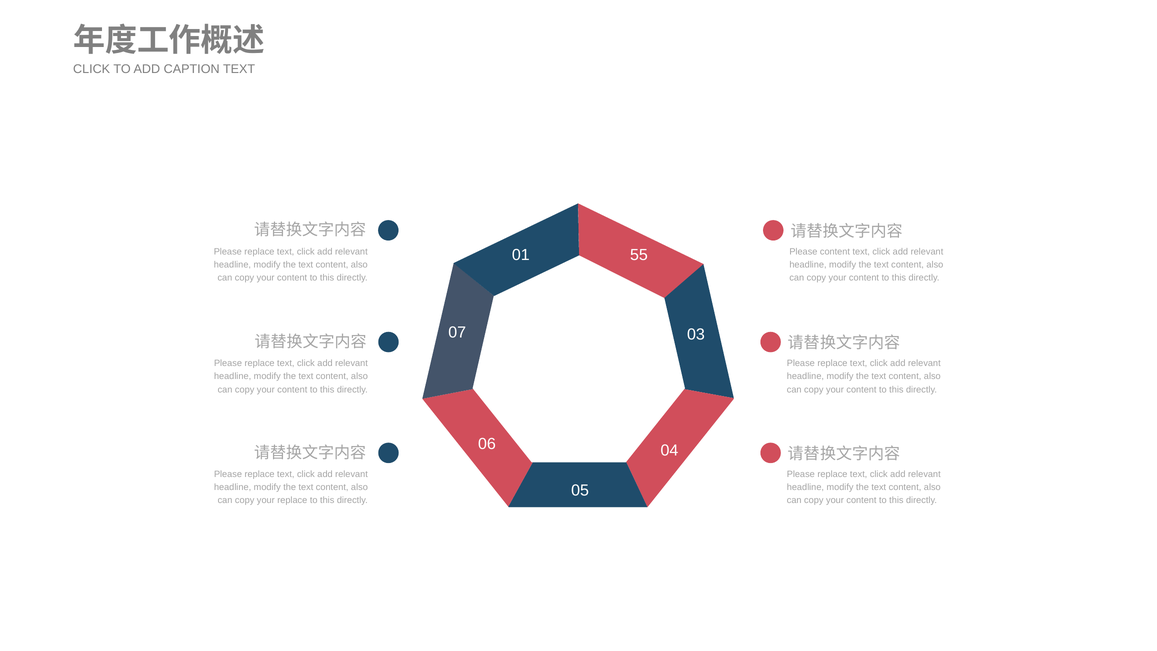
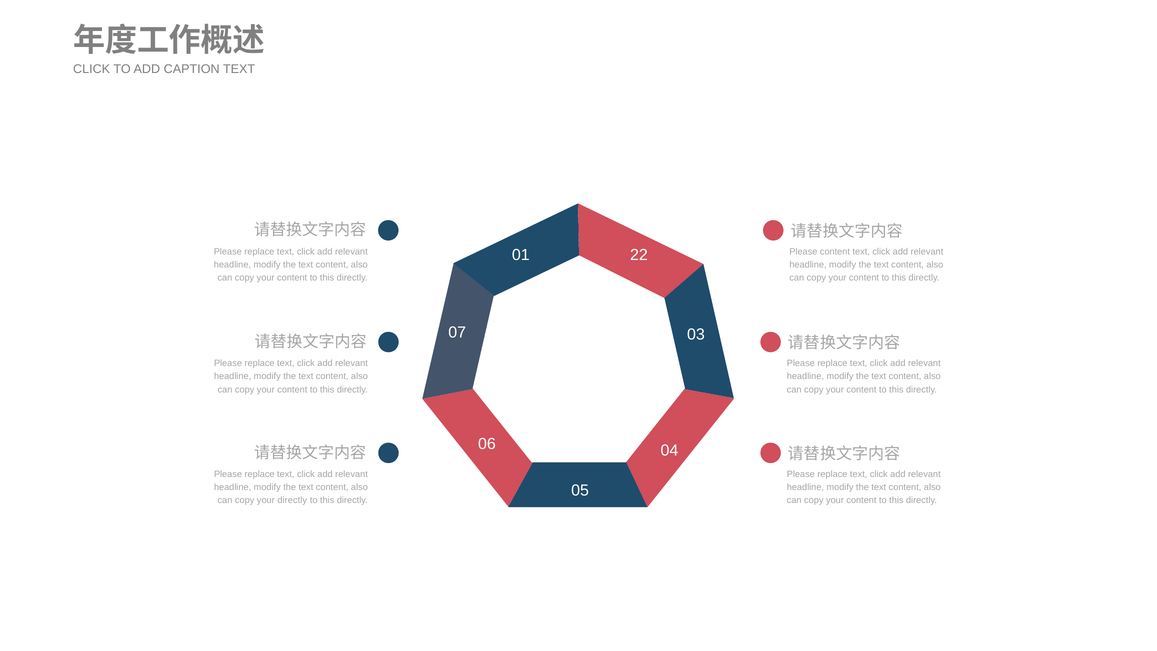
55: 55 -> 22
your replace: replace -> directly
